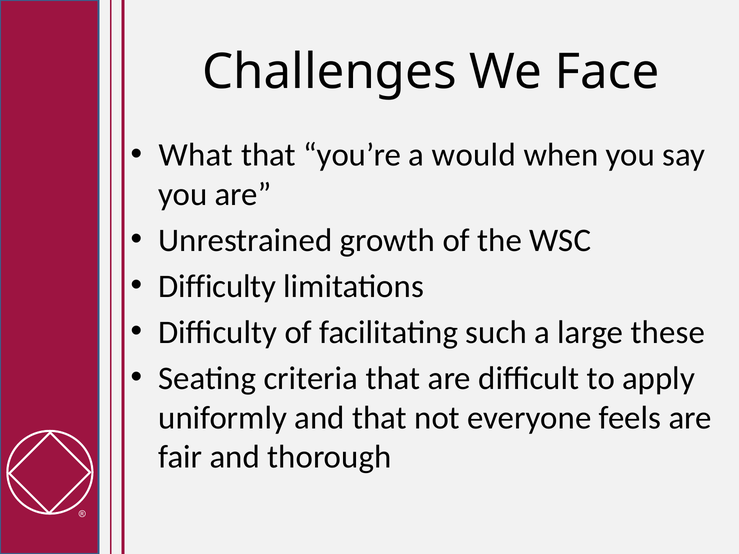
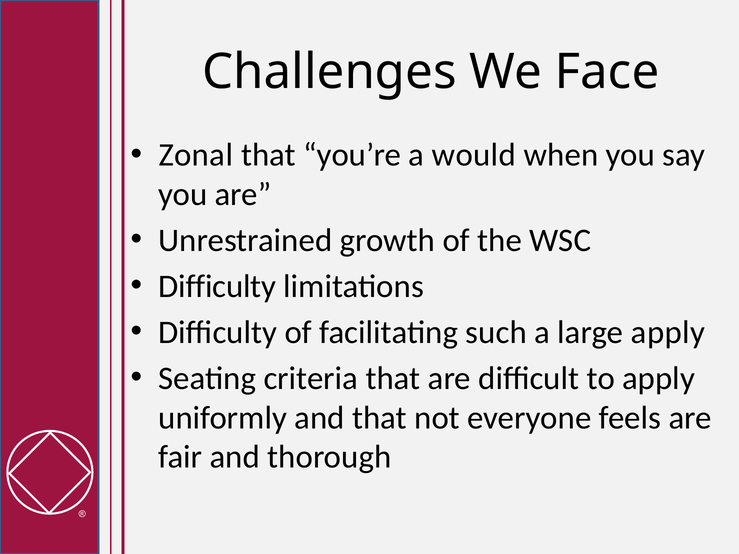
What: What -> Zonal
large these: these -> apply
